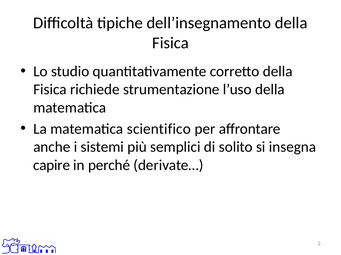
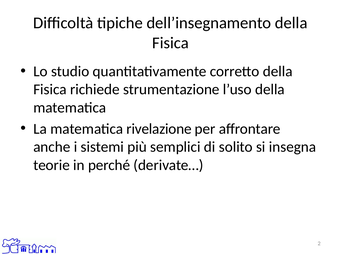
scientifico: scientifico -> rivelazione
capire: capire -> teorie
